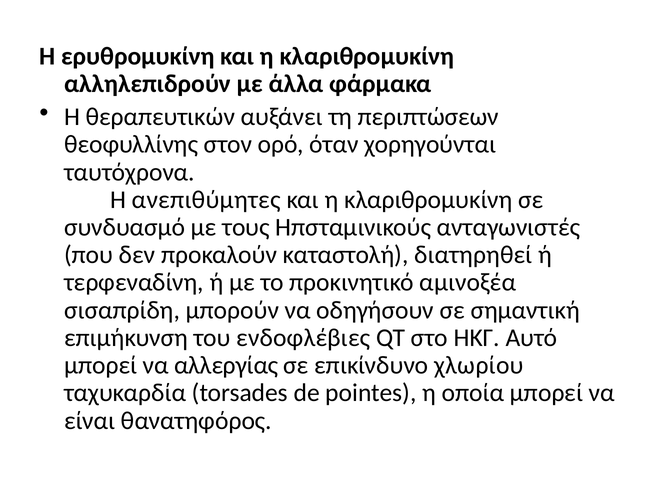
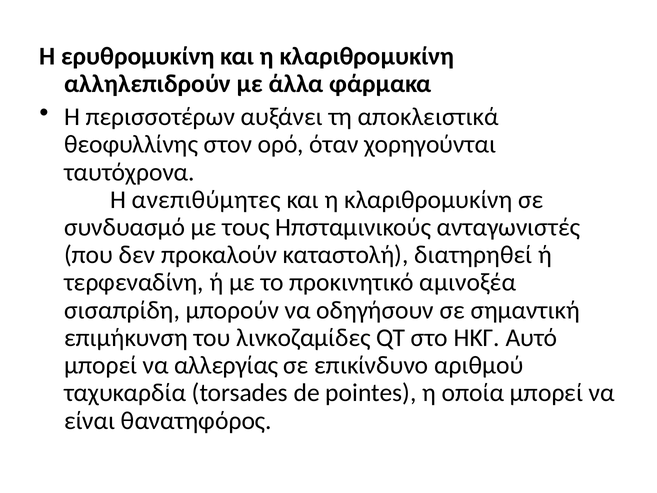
θεραπευτικών: θεραπευτικών -> περισσοτέρων
περιπτώσεων: περιπτώσεων -> αποκλειστικά
ενδοφλέβιες: ενδοφλέβιες -> λινκοζαμίδες
χλωρίου: χλωρίου -> αριθμού
